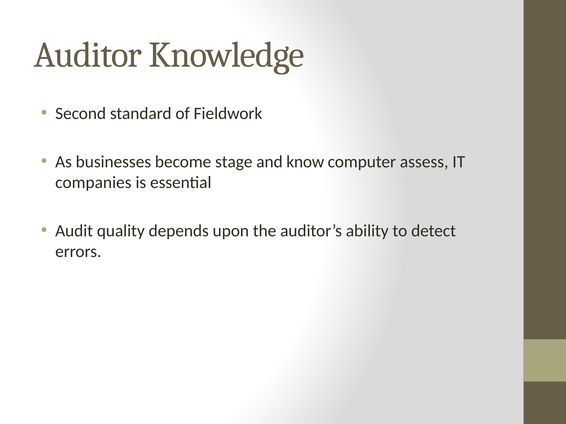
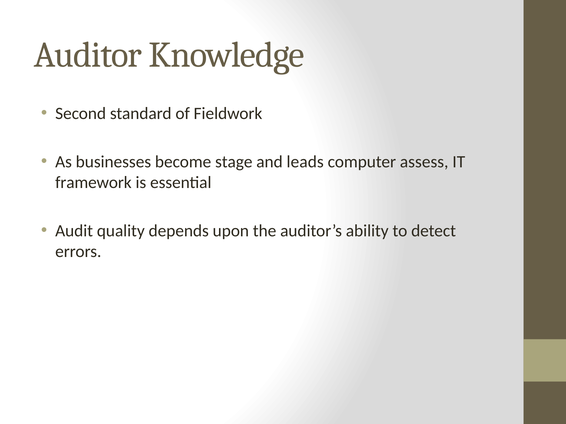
know: know -> leads
companies: companies -> framework
